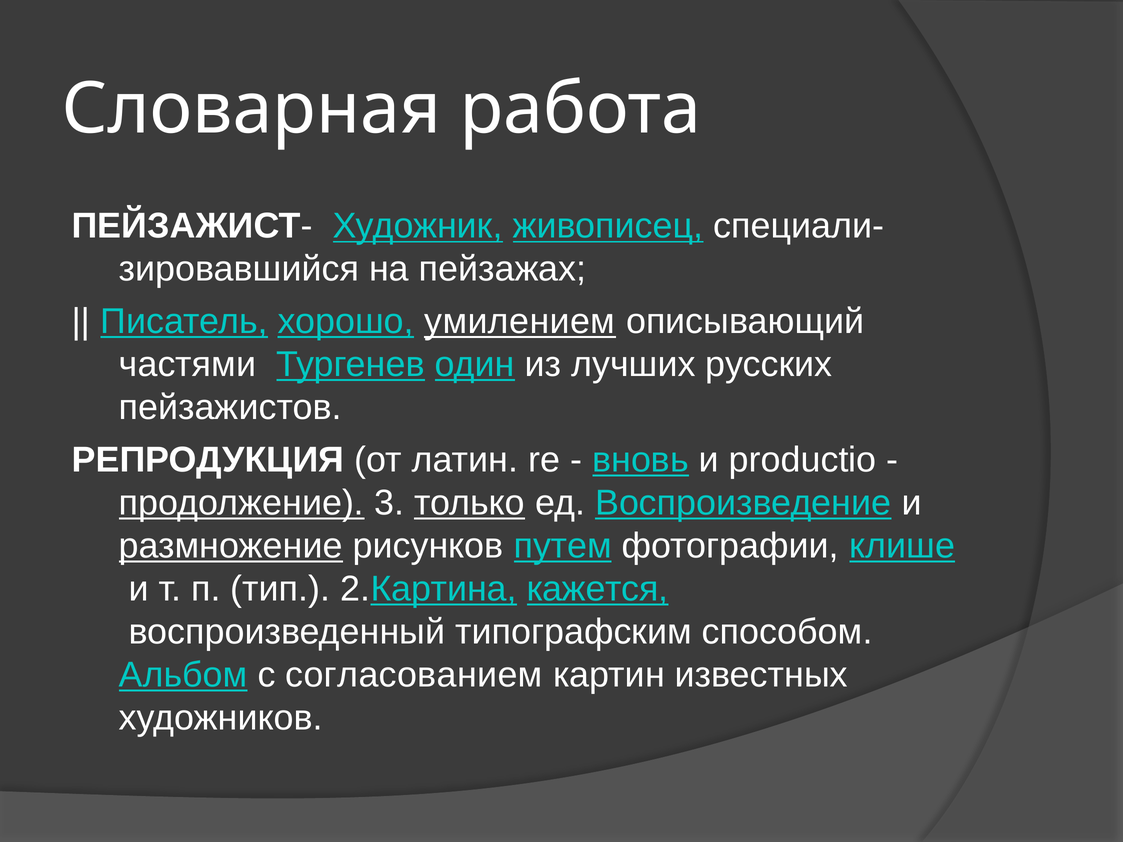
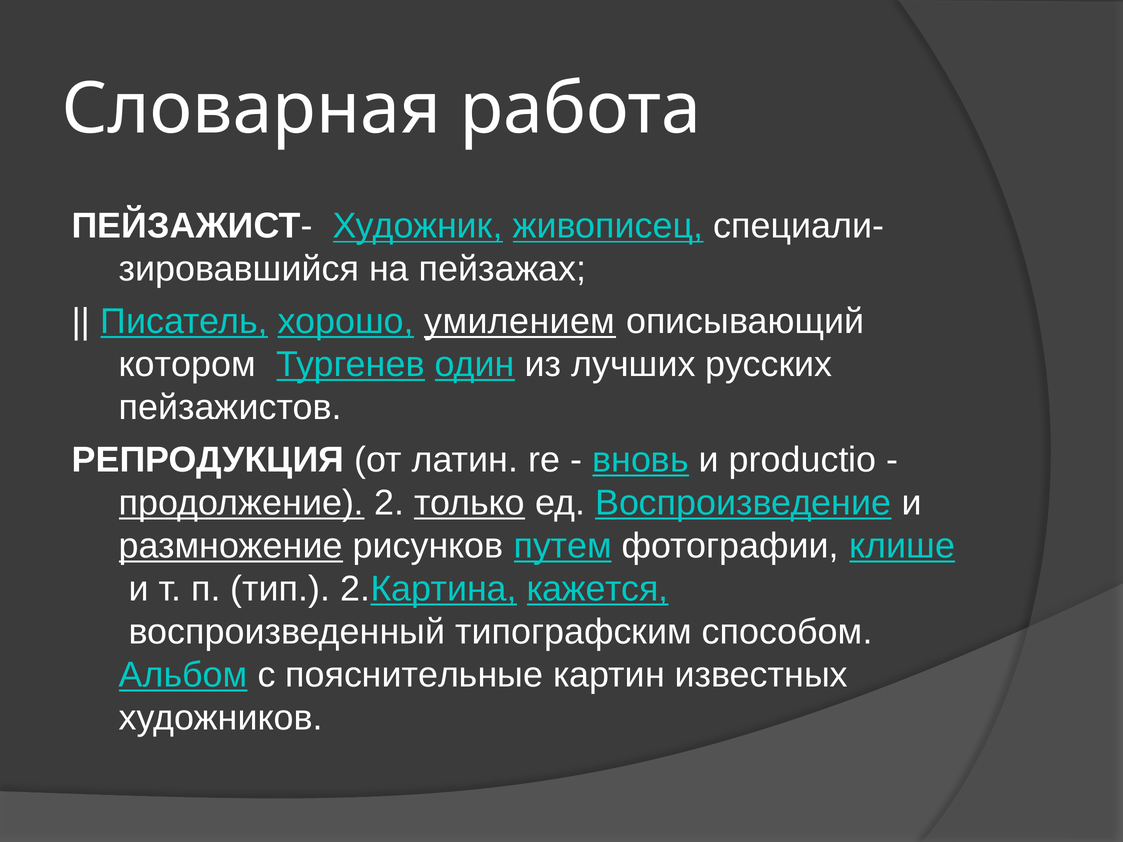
частями: частями -> котором
3: 3 -> 2
согласованием: согласованием -> пояснительные
